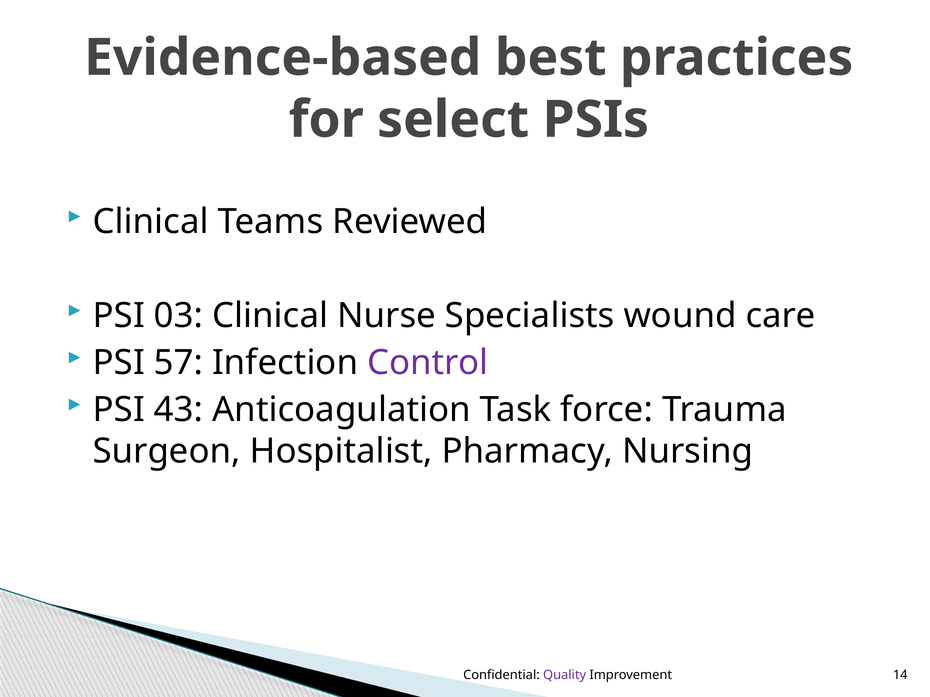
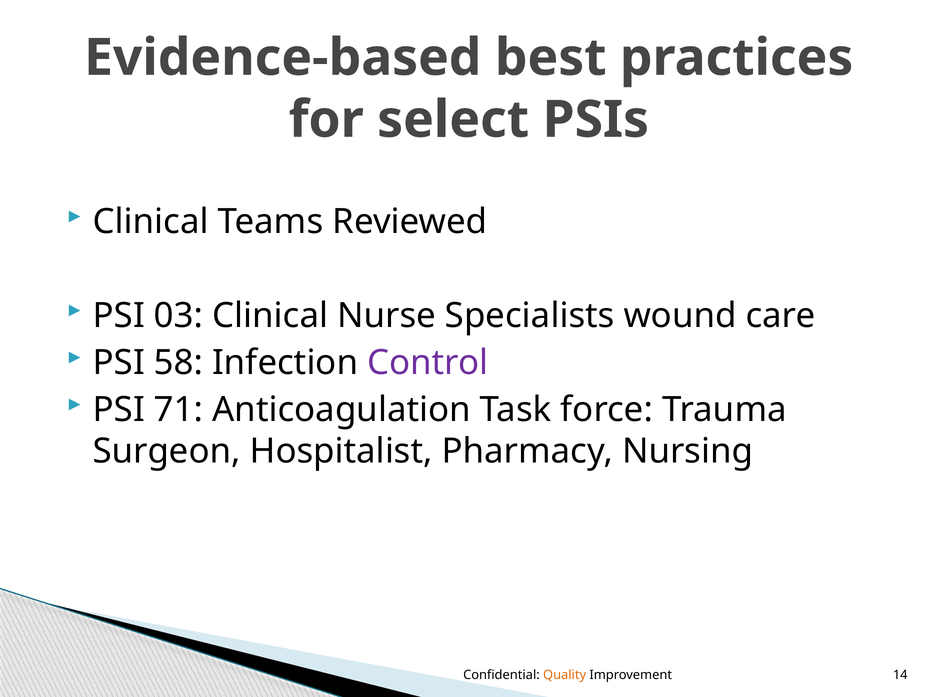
57: 57 -> 58
43: 43 -> 71
Quality colour: purple -> orange
